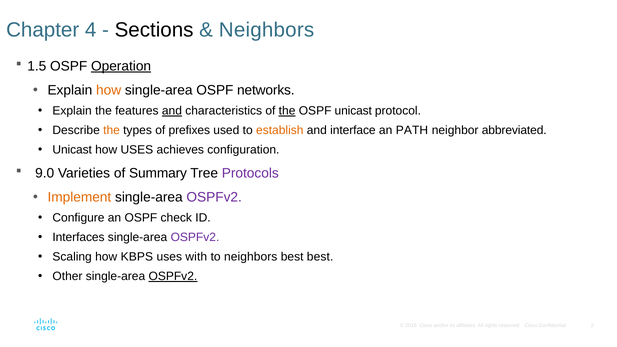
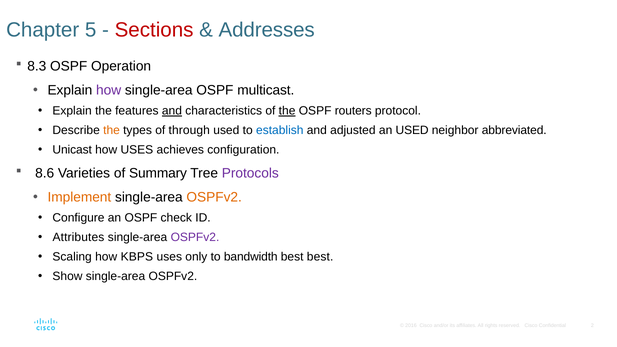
4: 4 -> 5
Sections colour: black -> red
Neighbors at (267, 30): Neighbors -> Addresses
1.5: 1.5 -> 8.3
Operation underline: present -> none
how at (109, 90) colour: orange -> purple
networks: networks -> multicast
OSPF unicast: unicast -> routers
prefixes: prefixes -> through
establish colour: orange -> blue
interface: interface -> adjusted
an PATH: PATH -> USED
9.0: 9.0 -> 8.6
OSPFv2 at (214, 197) colour: purple -> orange
Interfaces: Interfaces -> Attributes
with: with -> only
to neighbors: neighbors -> bandwidth
Other: Other -> Show
OSPFv2 at (173, 276) underline: present -> none
